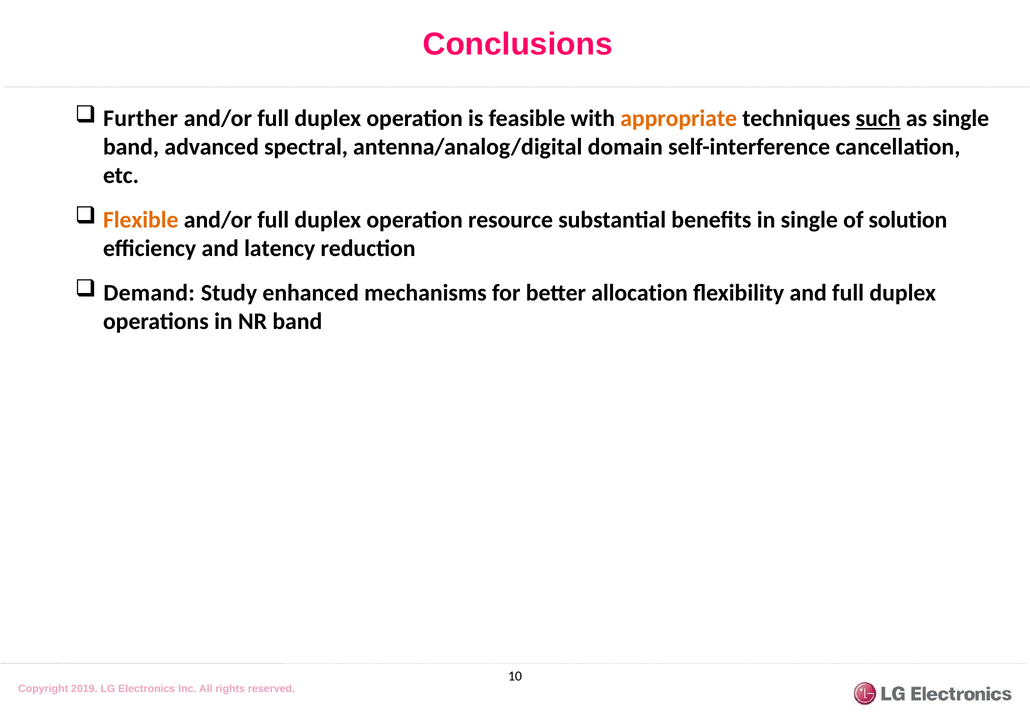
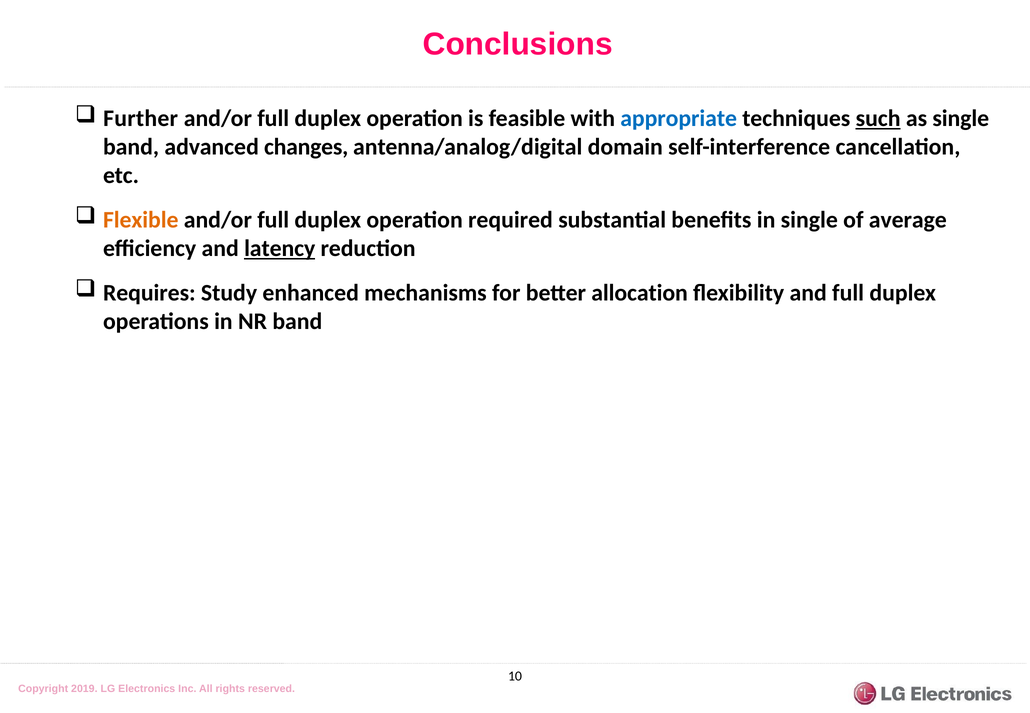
appropriate colour: orange -> blue
spectral: spectral -> changes
resource: resource -> required
solution: solution -> average
latency underline: none -> present
Demand: Demand -> Requires
